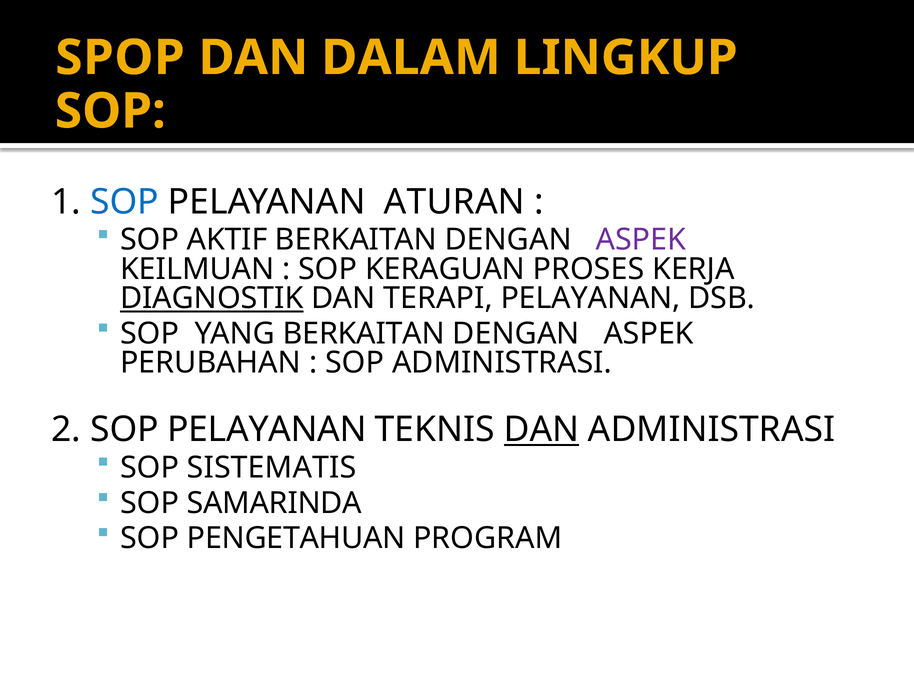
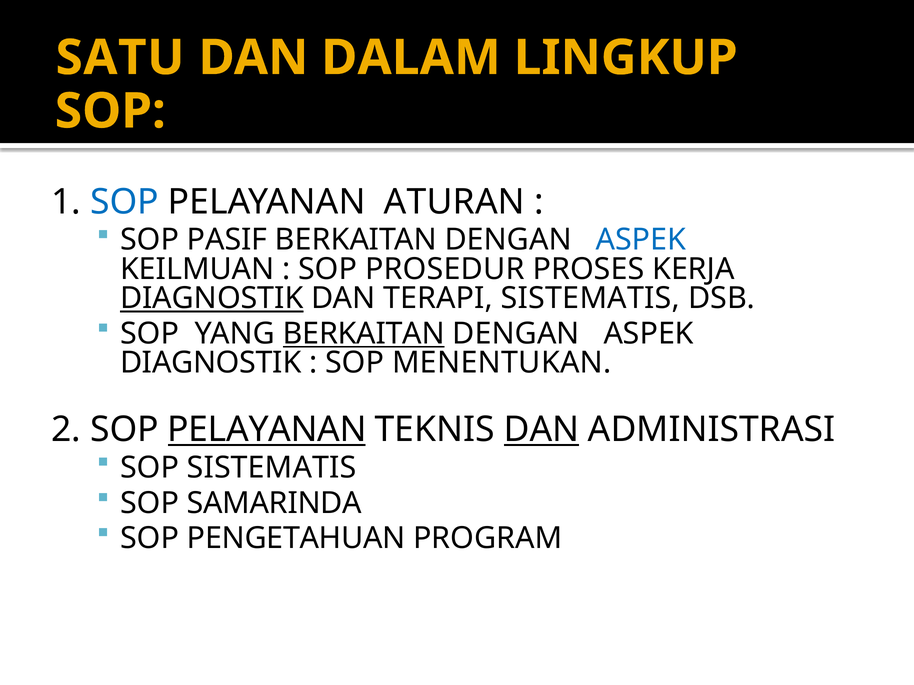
SPOP: SPOP -> SATU
AKTIF: AKTIF -> PASIF
ASPEK at (641, 240) colour: purple -> blue
KERAGUAN: KERAGUAN -> PROSEDUR
TERAPI PELAYANAN: PELAYANAN -> SISTEMATIS
BERKAITAN at (364, 334) underline: none -> present
PERUBAHAN at (211, 363): PERUBAHAN -> DIAGNOSTIK
SOP ADMINISTRASI: ADMINISTRASI -> MENENTUKAN
PELAYANAN at (267, 430) underline: none -> present
